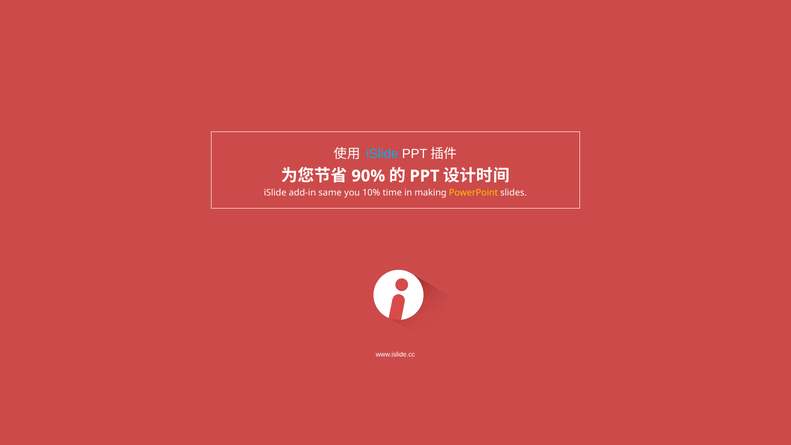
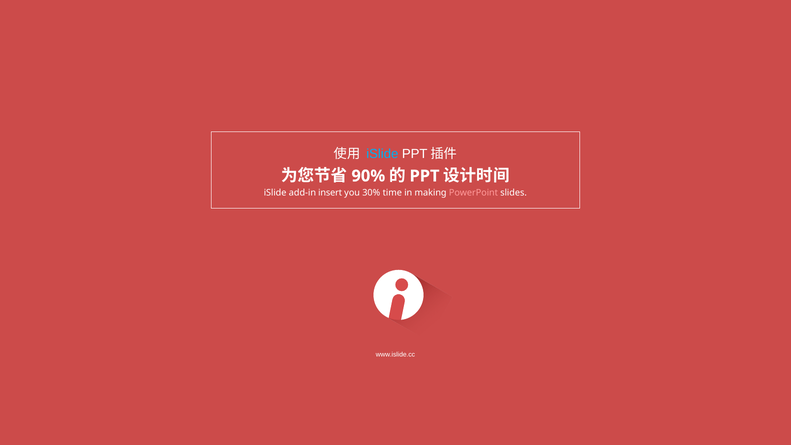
same: same -> insert
10%: 10% -> 30%
PowerPoint colour: yellow -> pink
